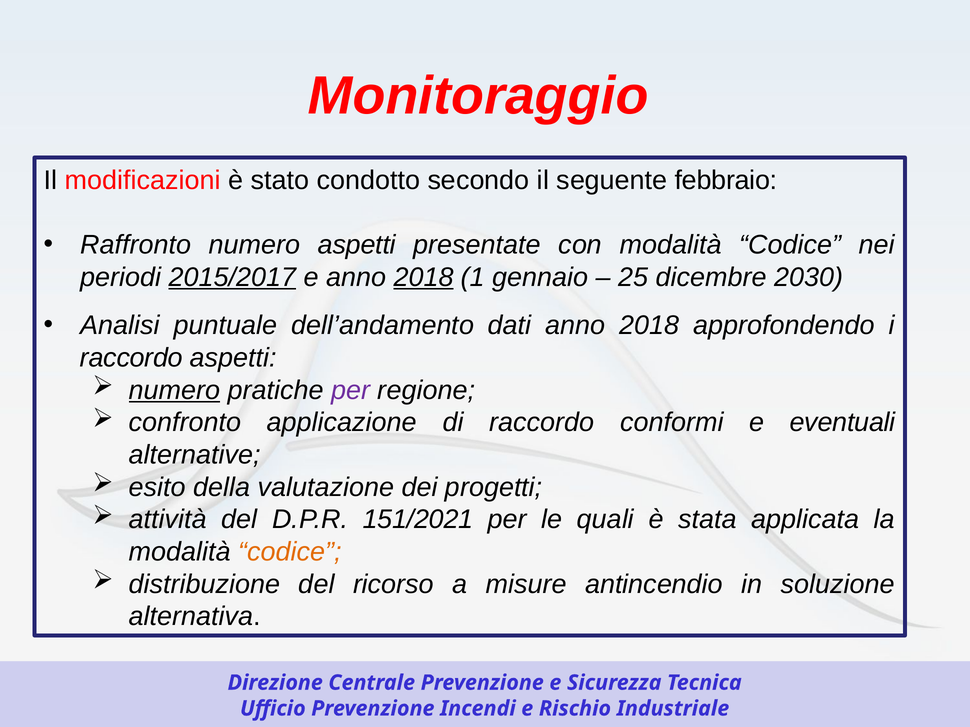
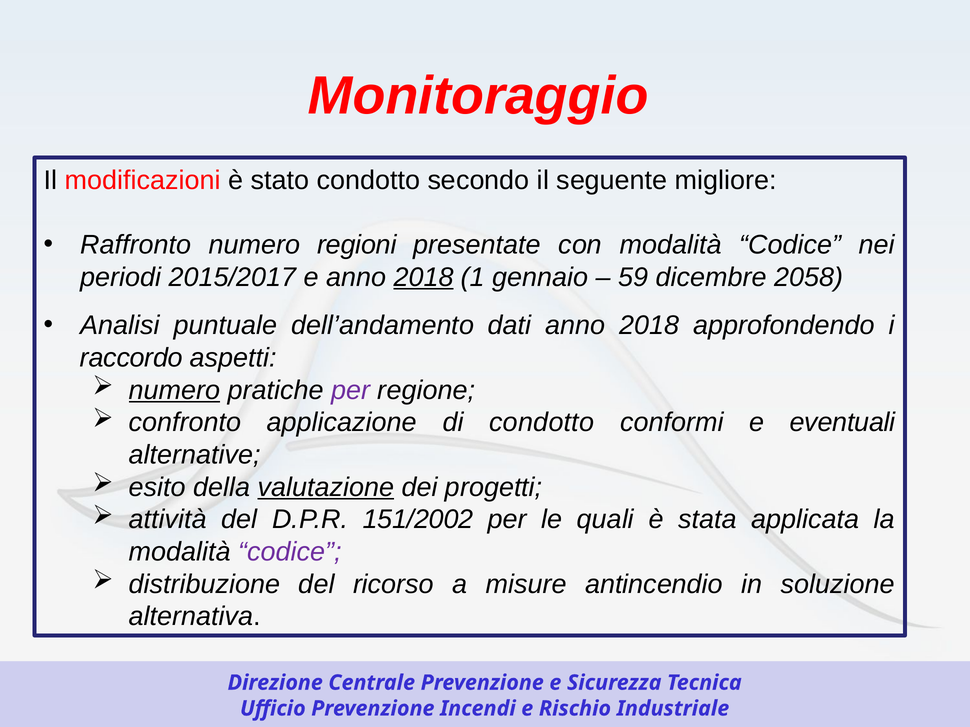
febbraio: febbraio -> migliore
numero aspetti: aspetti -> regioni
2015/2017 underline: present -> none
25: 25 -> 59
2030: 2030 -> 2058
di raccordo: raccordo -> condotto
valutazione underline: none -> present
151/2021: 151/2021 -> 151/2002
codice at (290, 552) colour: orange -> purple
